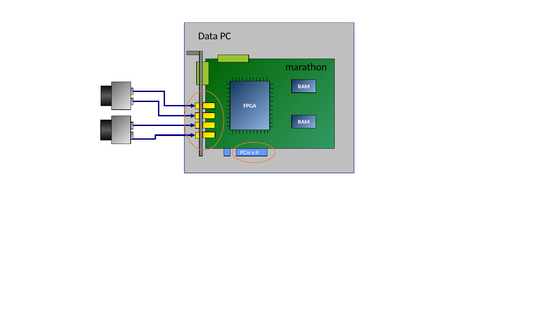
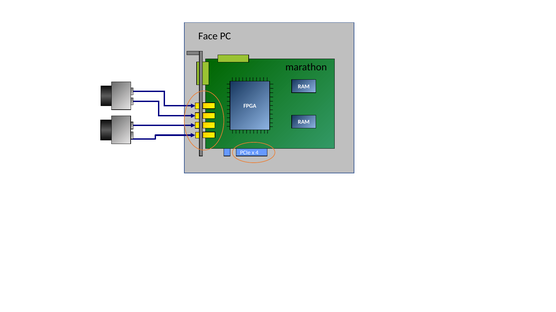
Data: Data -> Face
